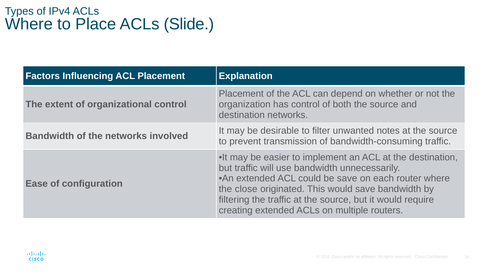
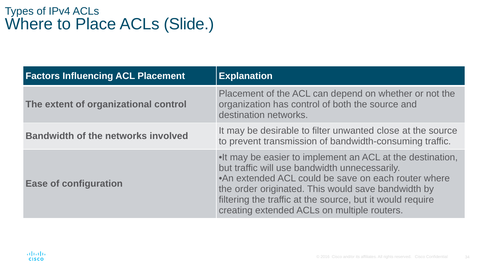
notes: notes -> close
close: close -> order
